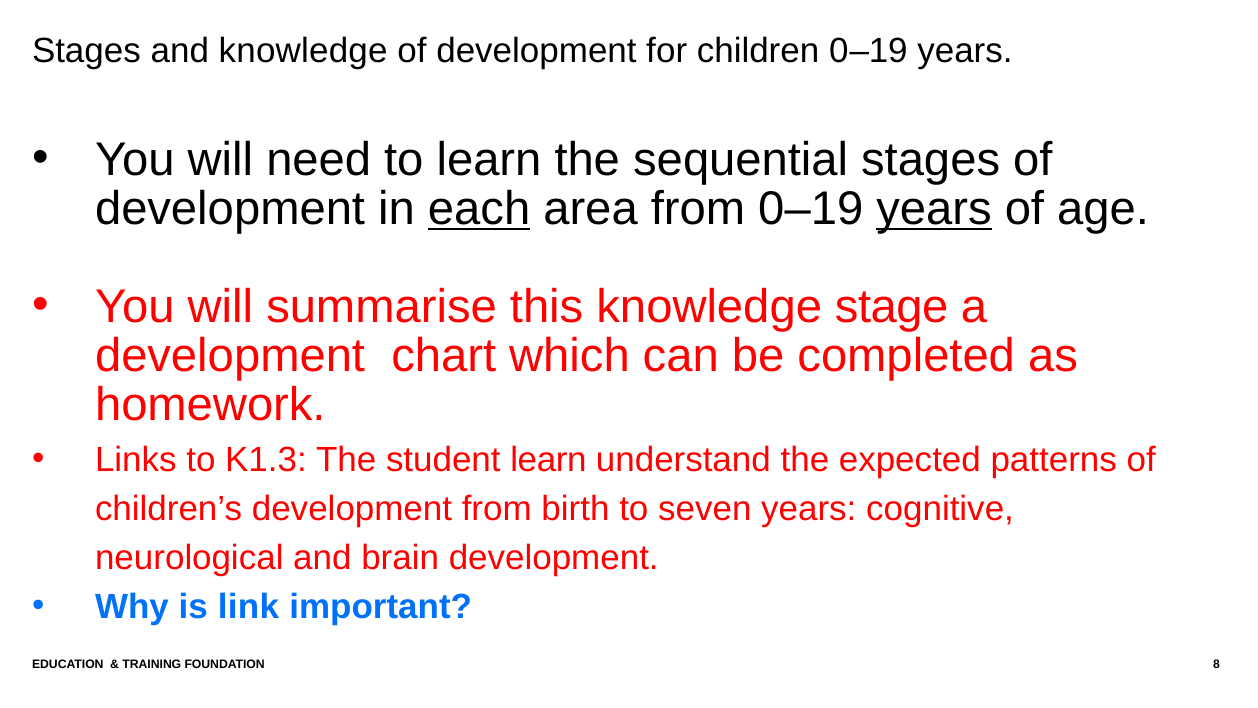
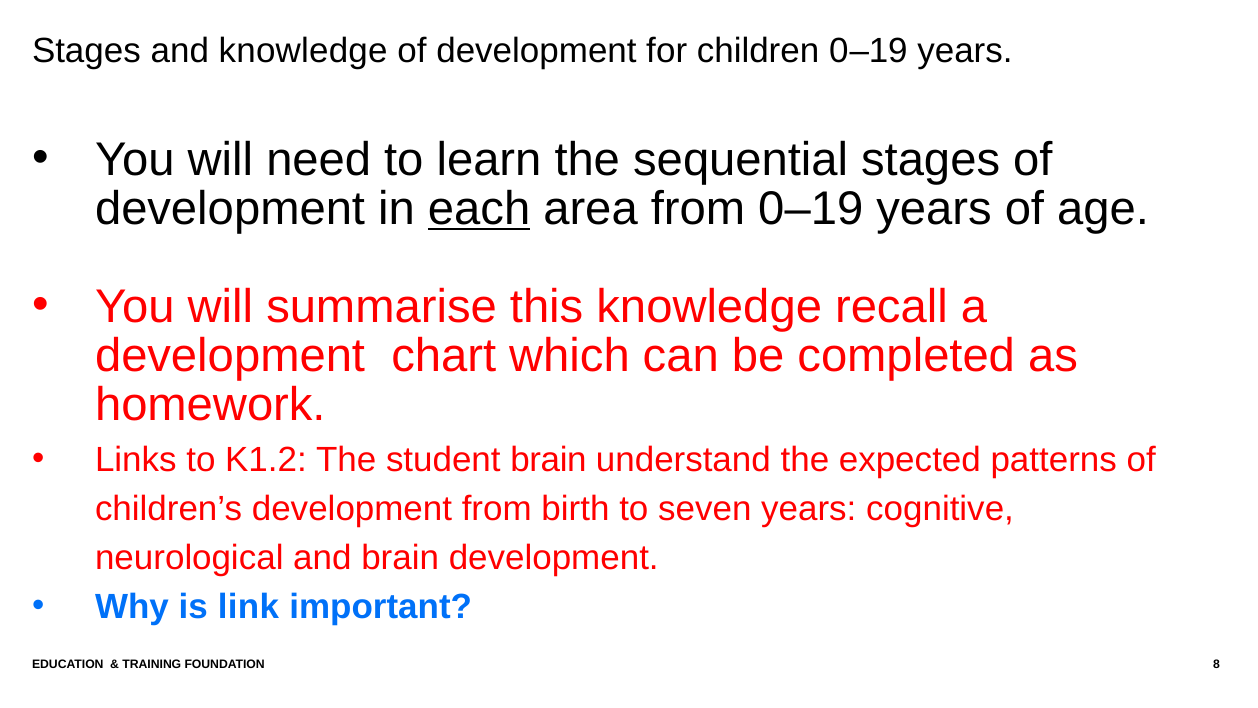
years at (934, 209) underline: present -> none
stage: stage -> recall
K1.3: K1.3 -> K1.2
student learn: learn -> brain
